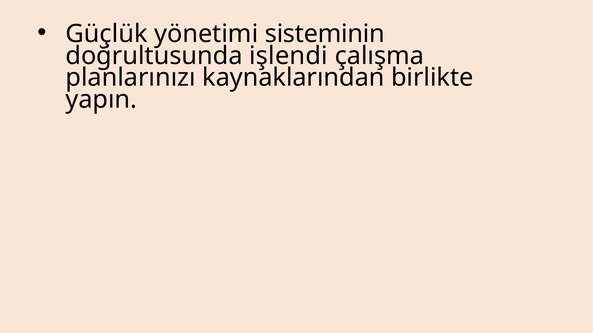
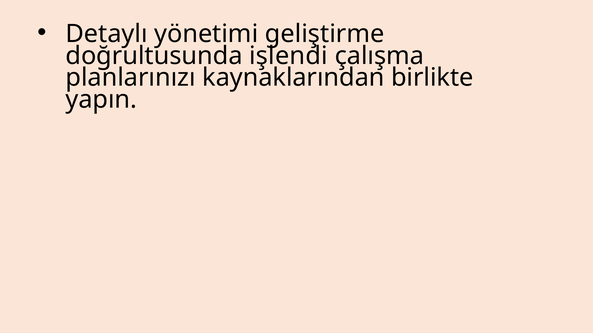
Güçlük: Güçlük -> Detaylı
sisteminin: sisteminin -> geliştirme
